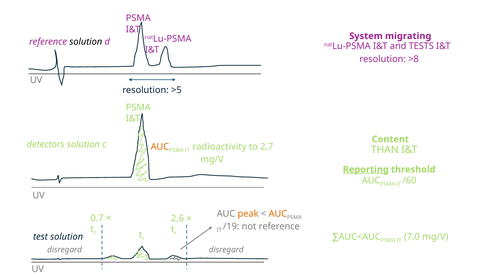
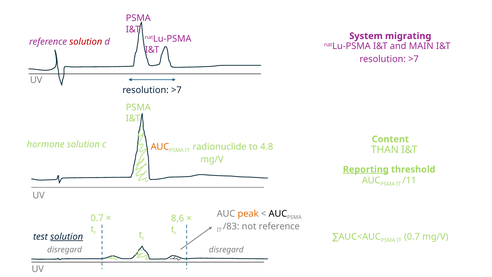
solution at (86, 42) colour: black -> red
TESTS: TESTS -> MAIN
>8 at (414, 59): >8 -> >7
>5 at (176, 90): >5 -> >7
detectors: detectors -> hormone
radioactivity: radioactivity -> radionuclide
2.7: 2.7 -> 4.8
/60: /60 -> /11
AUC at (278, 214) colour: orange -> black
2,6: 2,6 -> 8,6
/19: /19 -> /83
IT 7.0: 7.0 -> 0.7
solution at (67, 237) underline: none -> present
